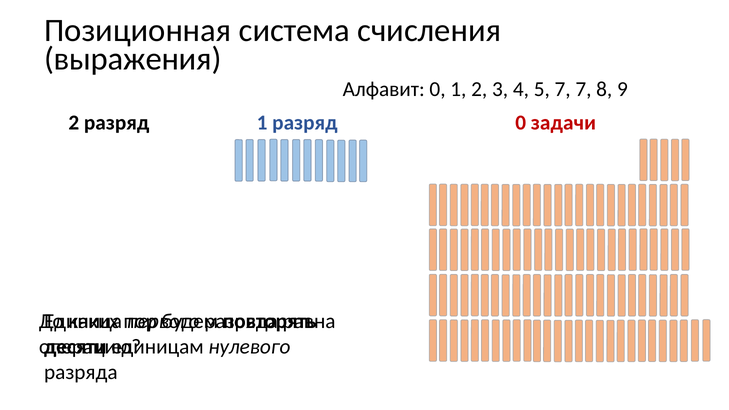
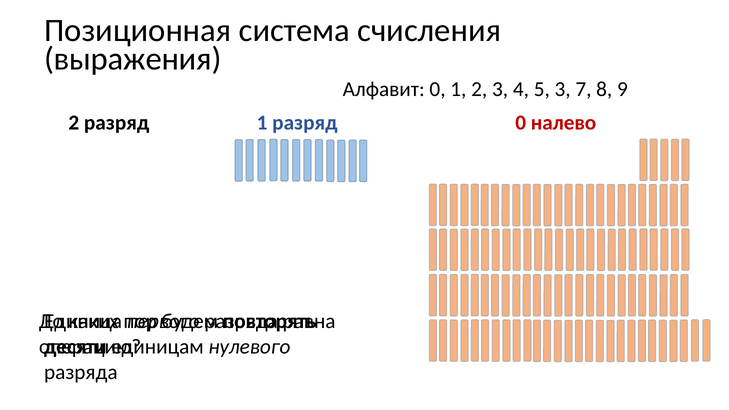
5 7: 7 -> 3
задачи: задачи -> налево
